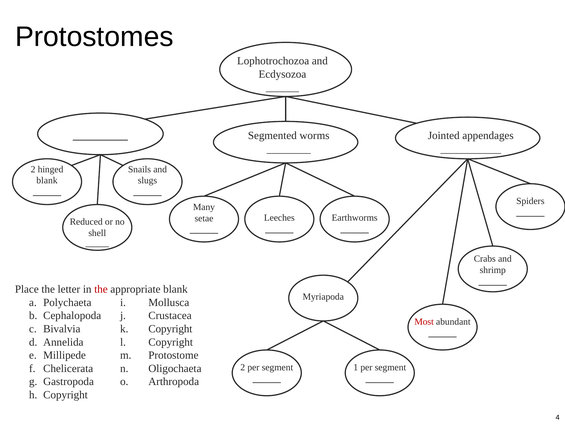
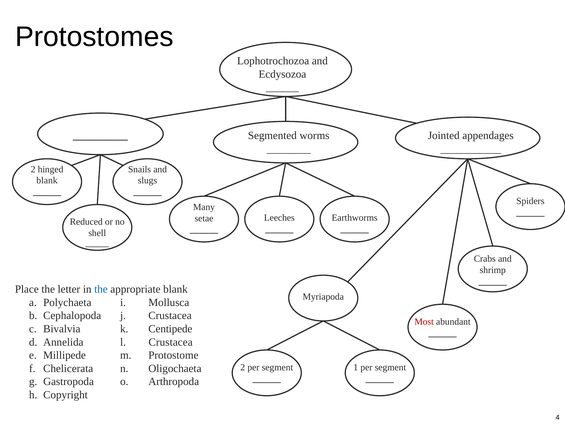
the at (101, 289) colour: red -> blue
Copyright at (170, 329): Copyright -> Centipede
Copyright at (171, 342): Copyright -> Crustacea
